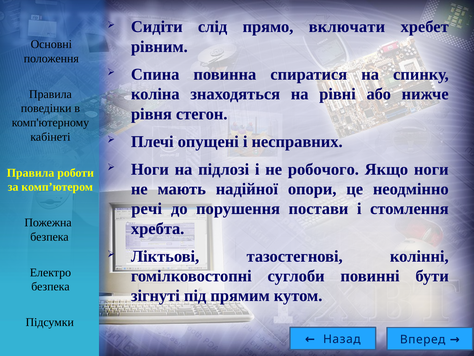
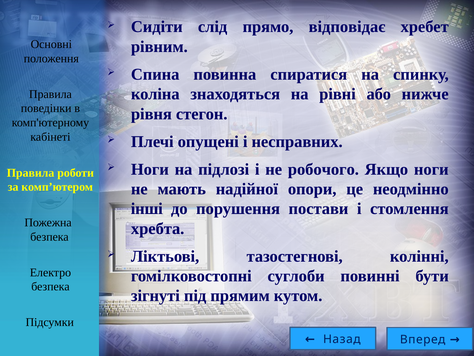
включати: включати -> відповідає
речі: речі -> інші
